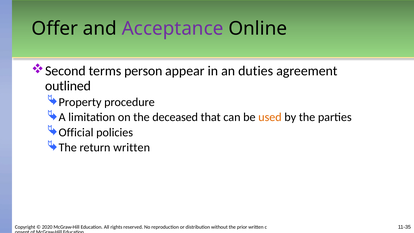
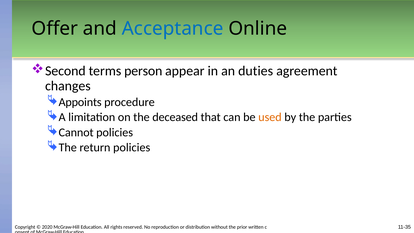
Acceptance colour: purple -> blue
outlined: outlined -> changes
Property: Property -> Appoints
Official: Official -> Cannot
return written: written -> policies
